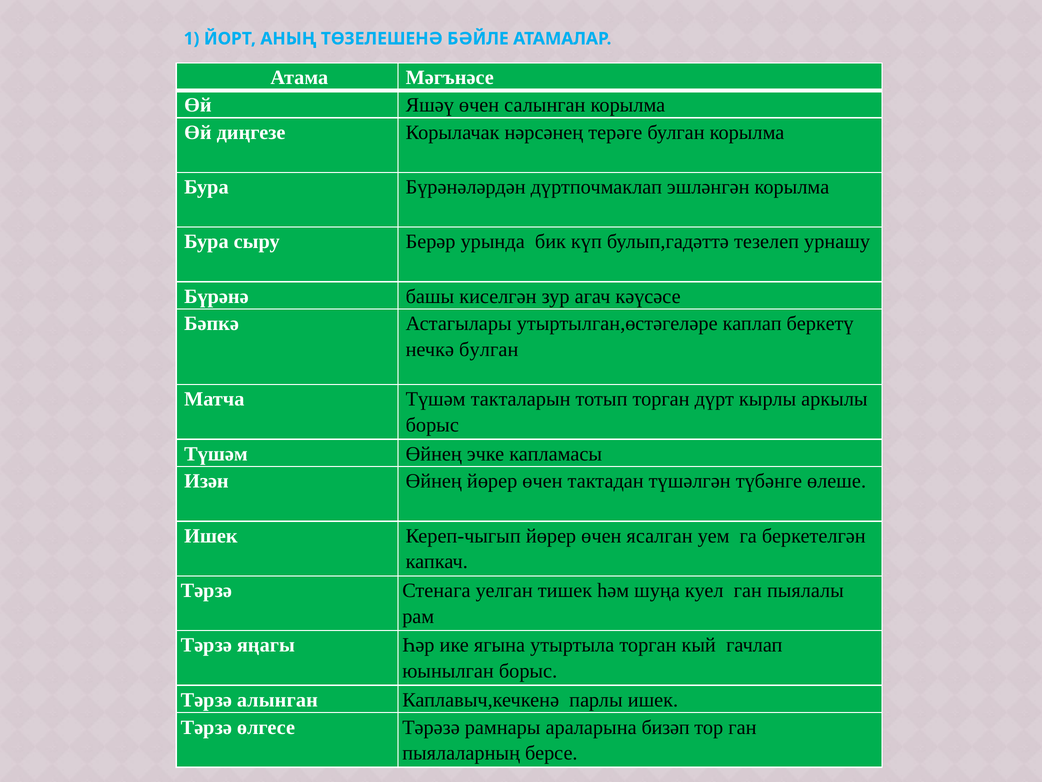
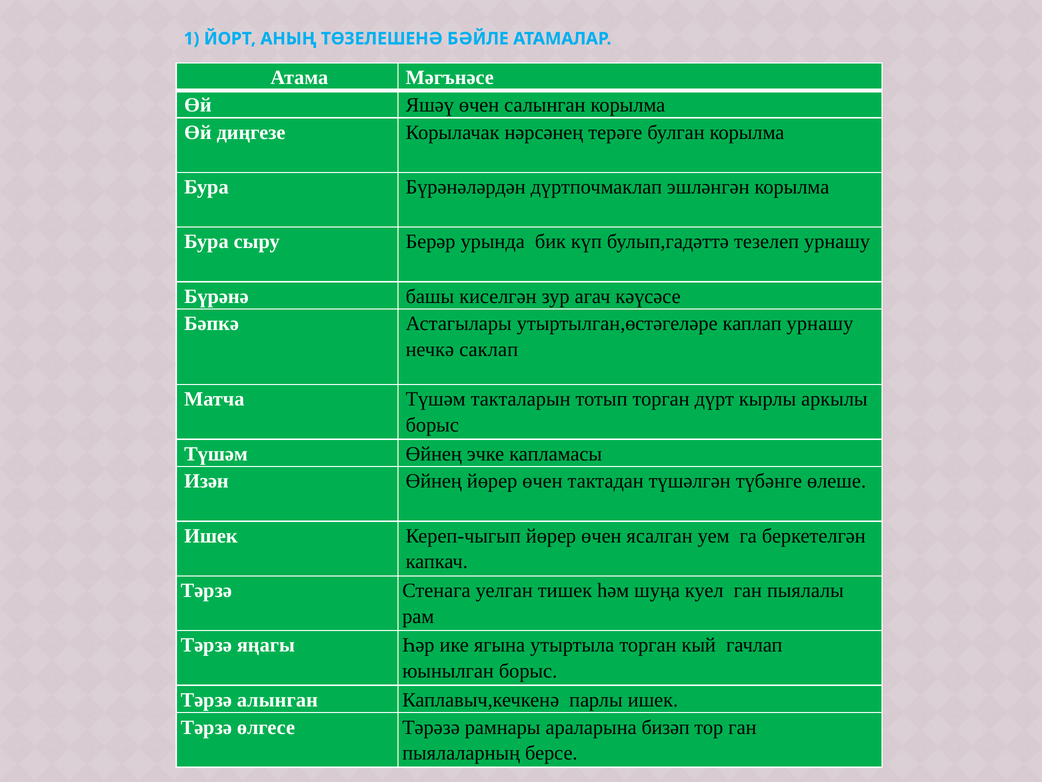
каплап беркетү: беркетү -> урнашу
нечкә булган: булган -> саклап
